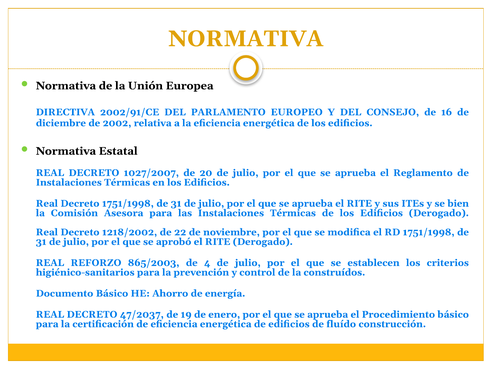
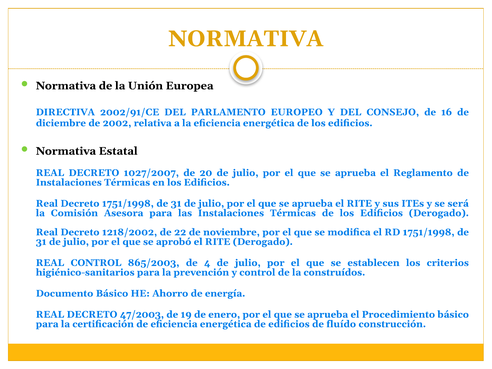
bien: bien -> será
REAL REFORZO: REFORZO -> CONTROL
47/2037: 47/2037 -> 47/2003
